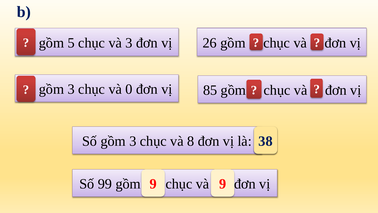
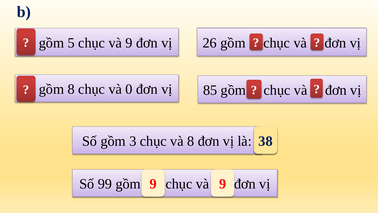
và 3: 3 -> 9
3 at (71, 89): 3 -> 8
